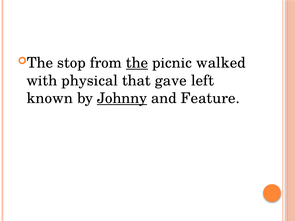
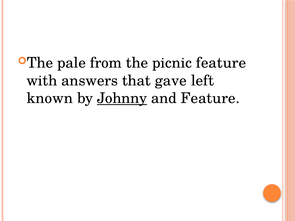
stop: stop -> pale
the underline: present -> none
picnic walked: walked -> feature
physical: physical -> answers
